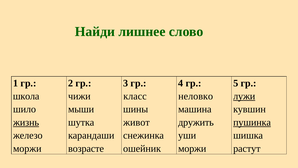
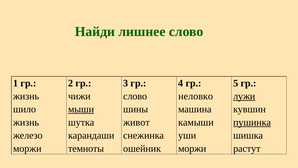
школа at (26, 96): школа -> жизнь
класс at (135, 96): класс -> слово
мыши underline: none -> present
жизнь at (26, 122) underline: present -> none
дружить: дружить -> камыши
возрасте: возрасте -> темноты
